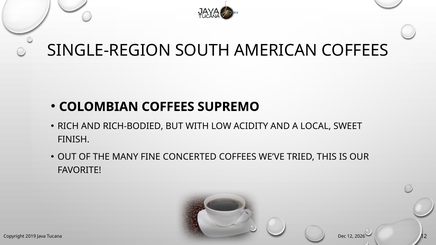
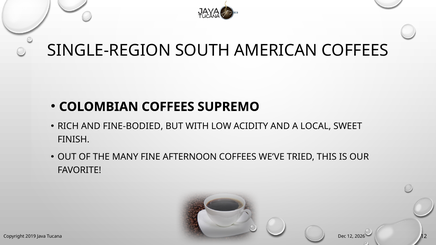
RICH-BODIED: RICH-BODIED -> FINE-BODIED
CONCERTED: CONCERTED -> AFTERNOON
